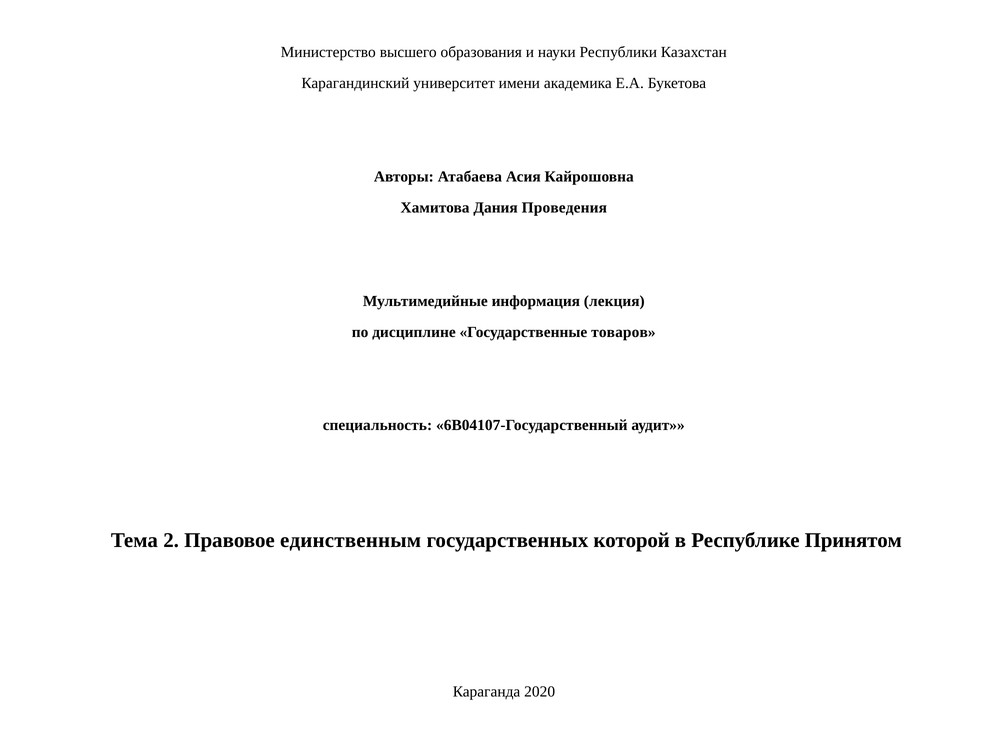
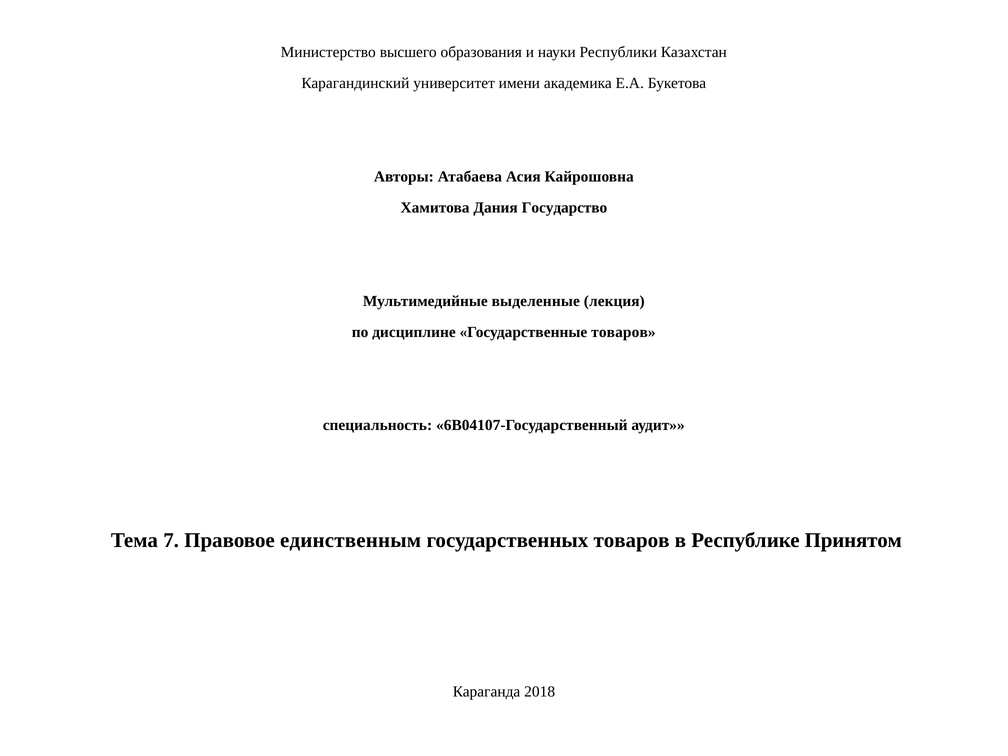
Проведения: Проведения -> Государство
информация: информация -> выделенные
2: 2 -> 7
государственных которой: которой -> товаров
2020: 2020 -> 2018
